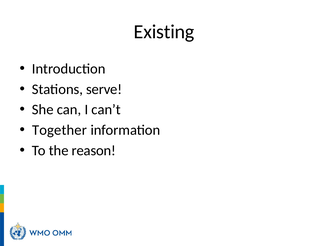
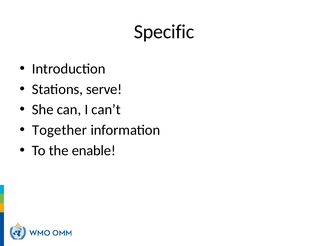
Existing: Existing -> Specific
reason: reason -> enable
